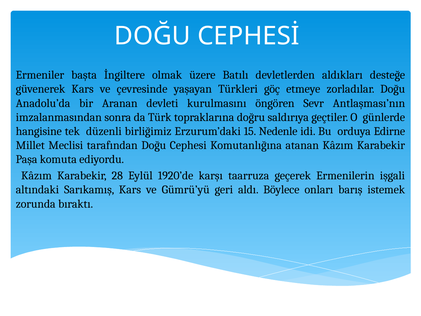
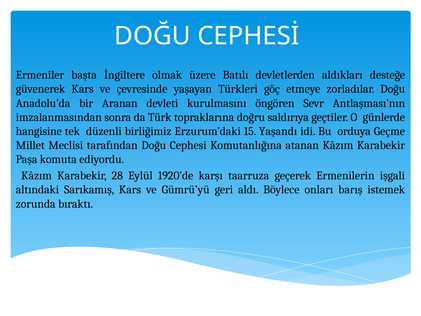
Nedenle: Nedenle -> Yaşandı
Edirne: Edirne -> Geçme
